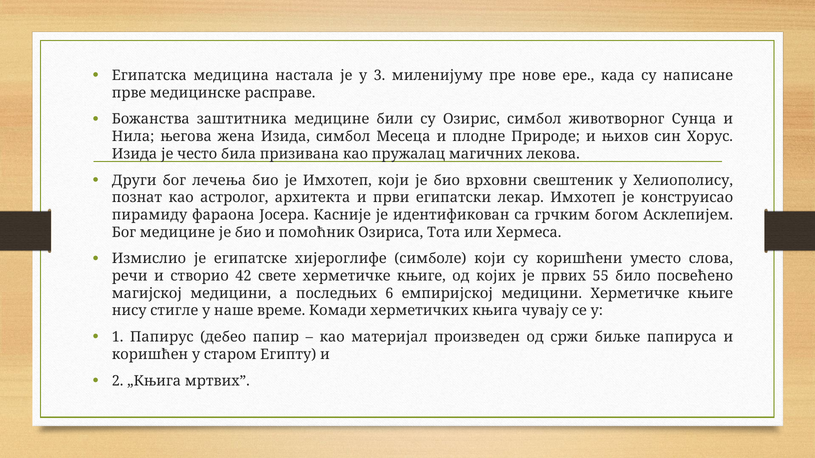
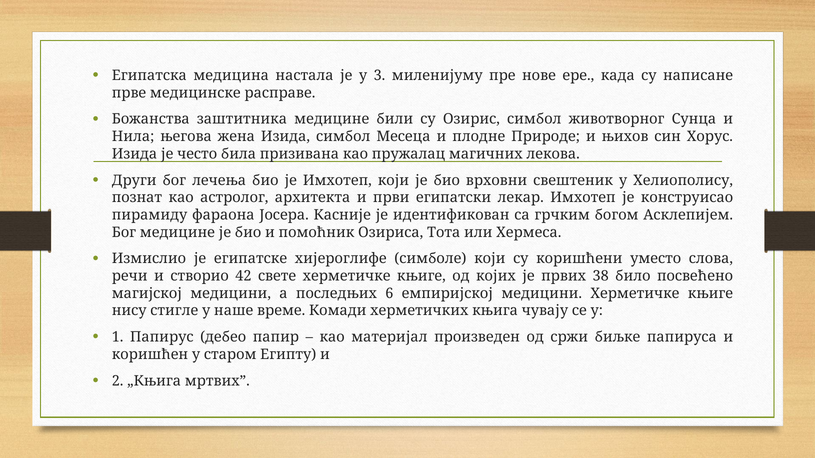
55: 55 -> 38
